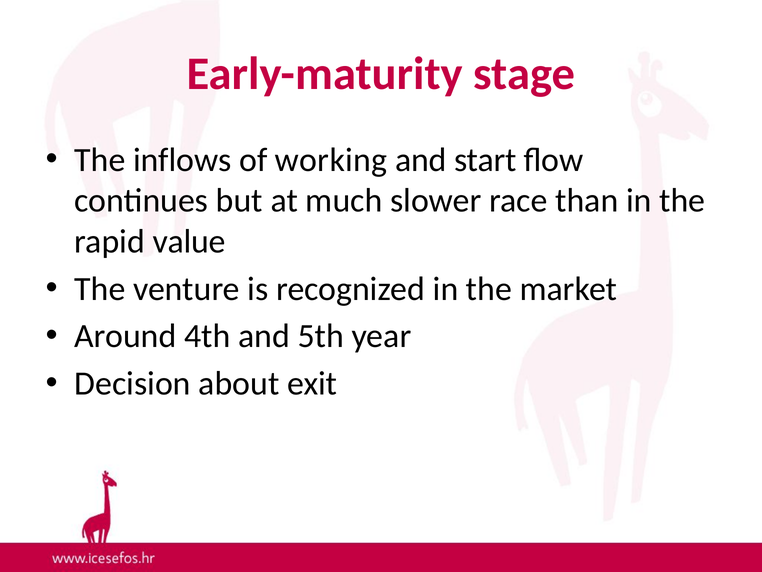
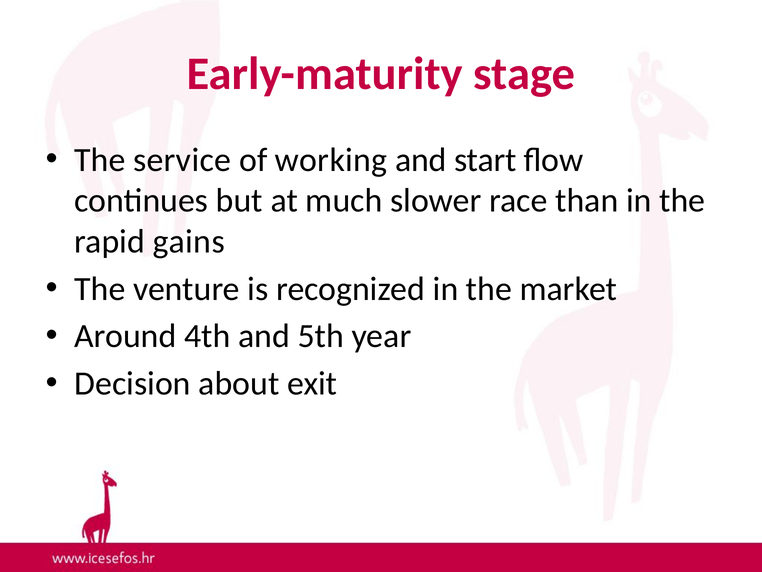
inflows: inflows -> service
value: value -> gains
